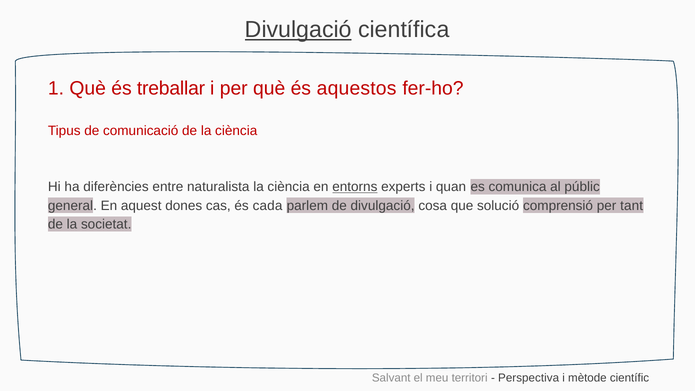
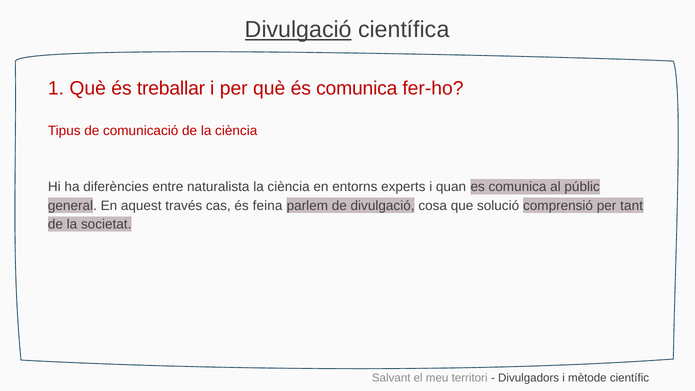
és aquestos: aquestos -> comunica
entorns underline: present -> none
dones: dones -> través
cada: cada -> feina
Perspectiva: Perspectiva -> Divulgadors
